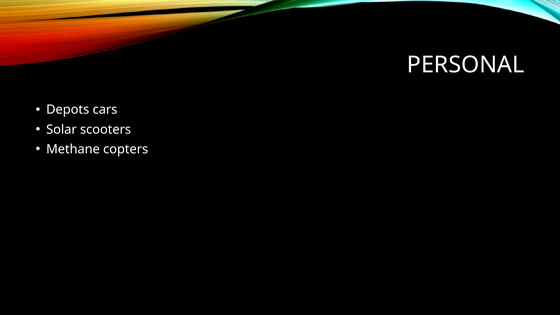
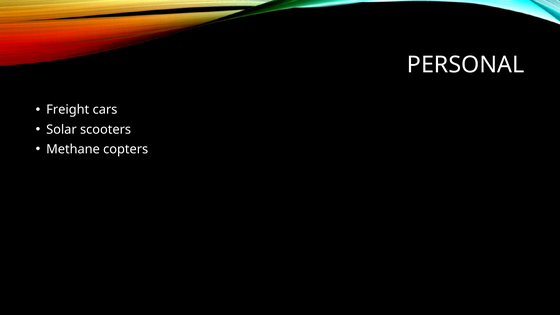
Depots: Depots -> Freight
